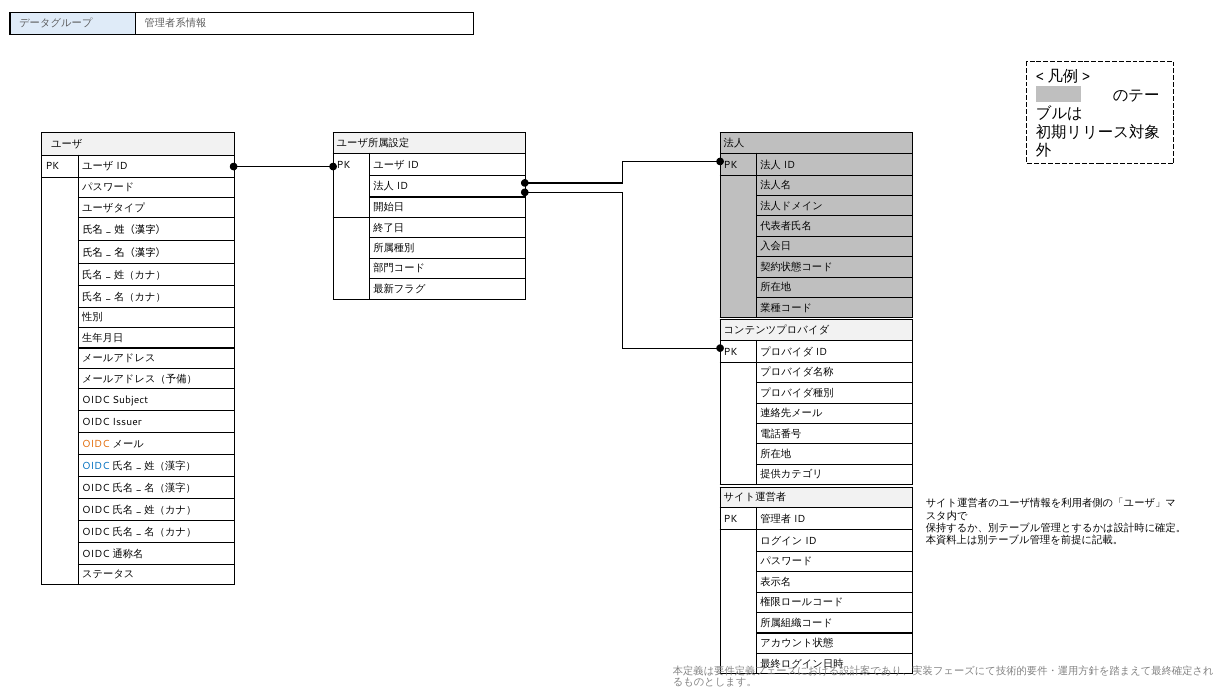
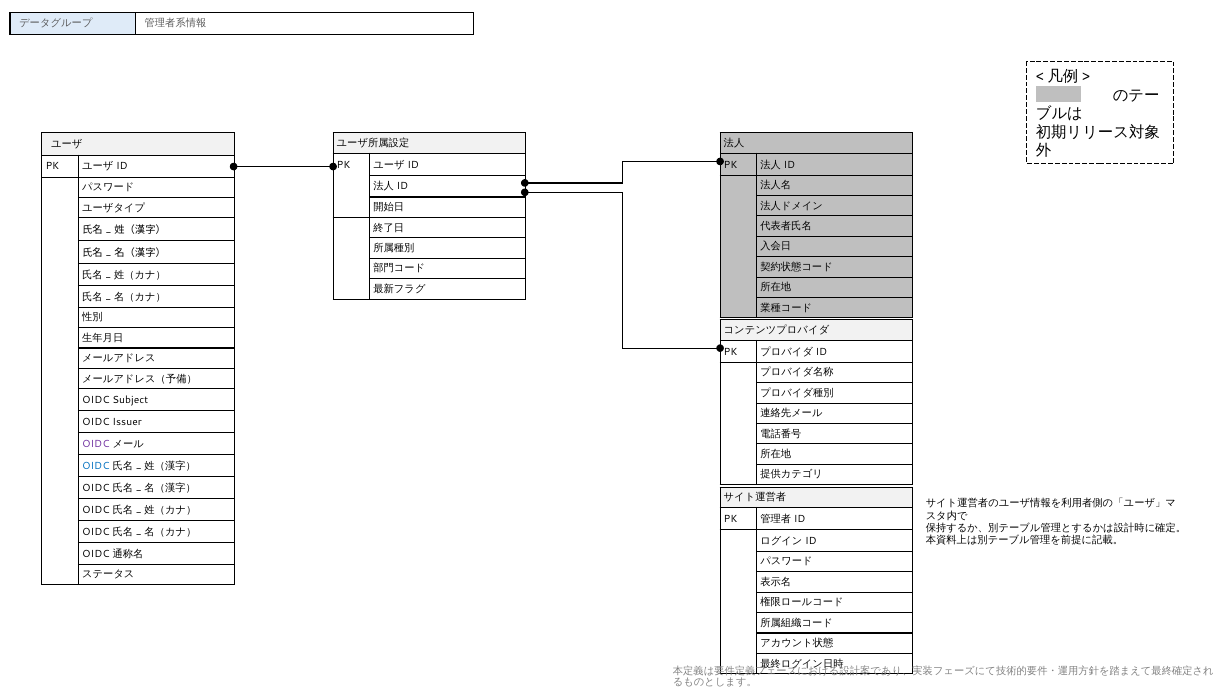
OIDC at (96, 444) colour: orange -> purple
